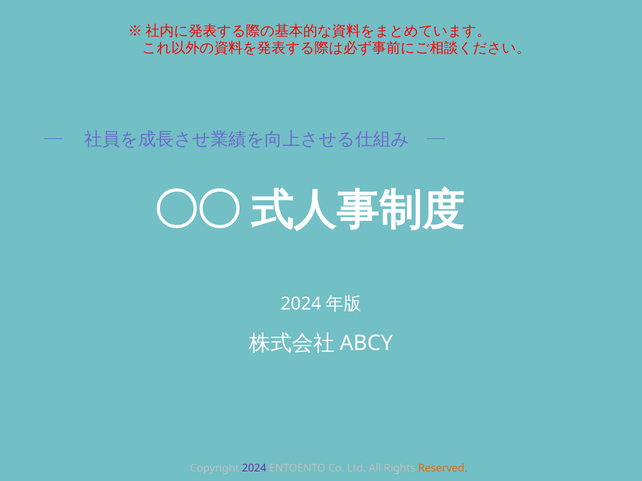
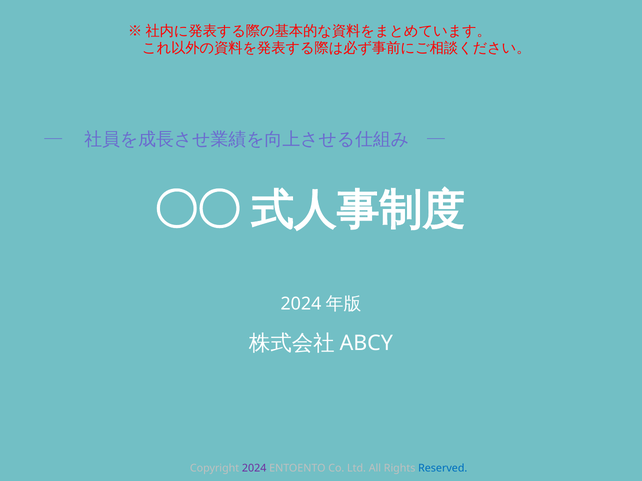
Reserved colour: orange -> blue
